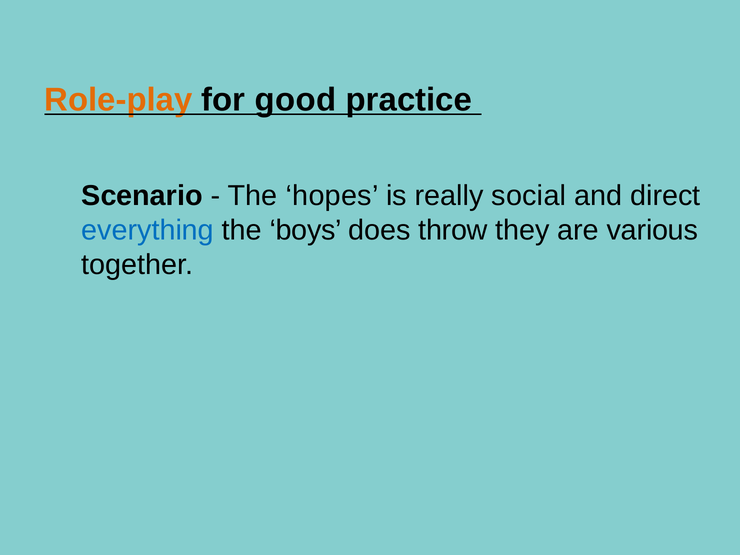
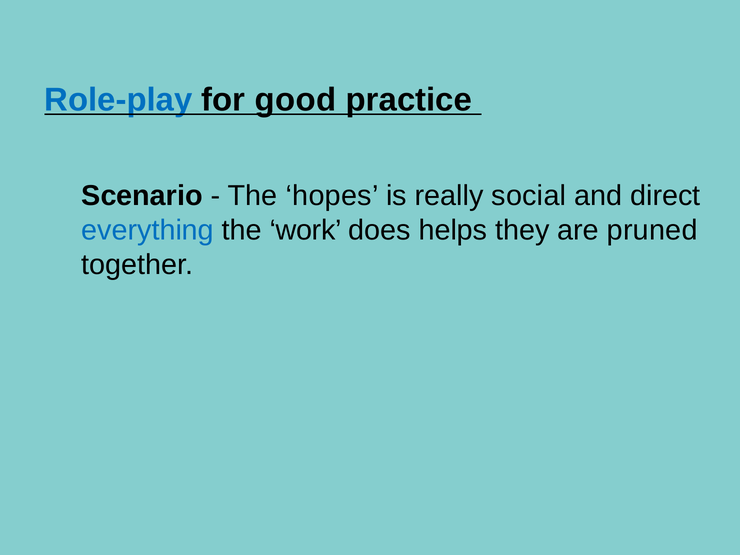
Role-play colour: orange -> blue
boys: boys -> work
throw: throw -> helps
various: various -> pruned
